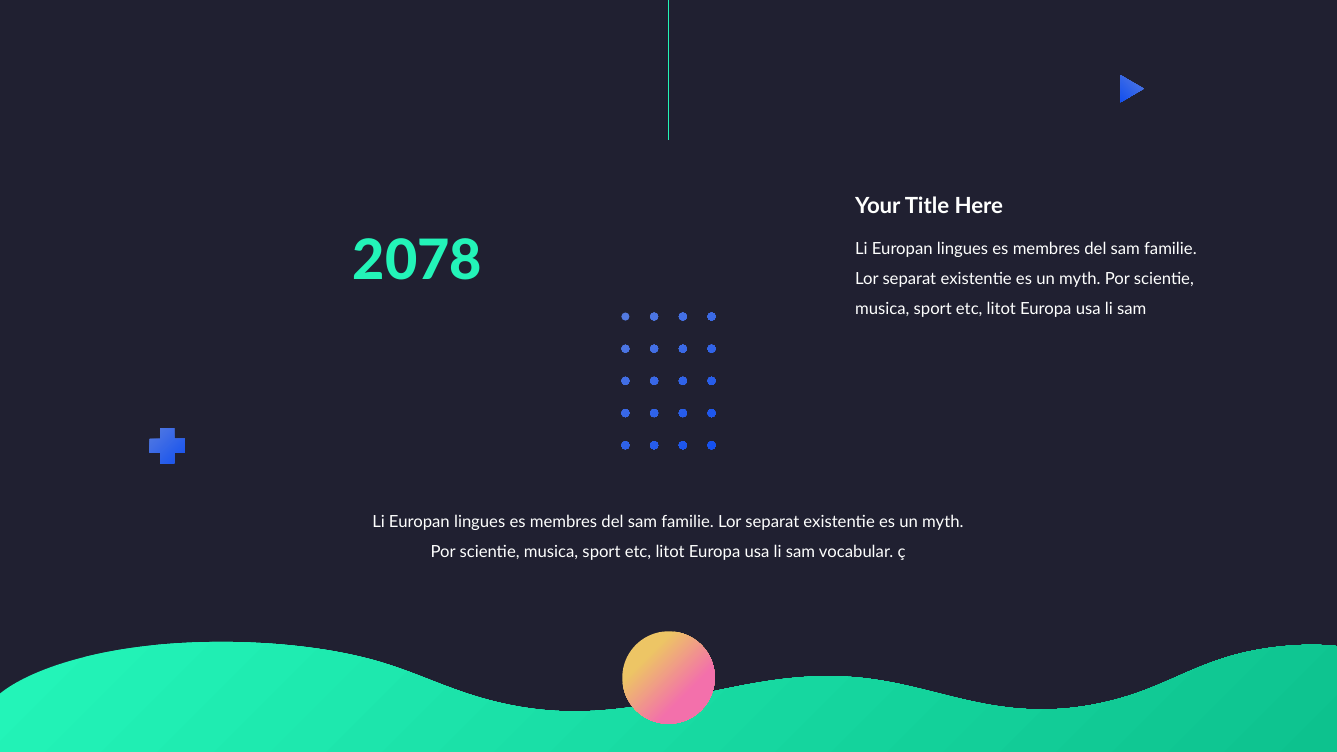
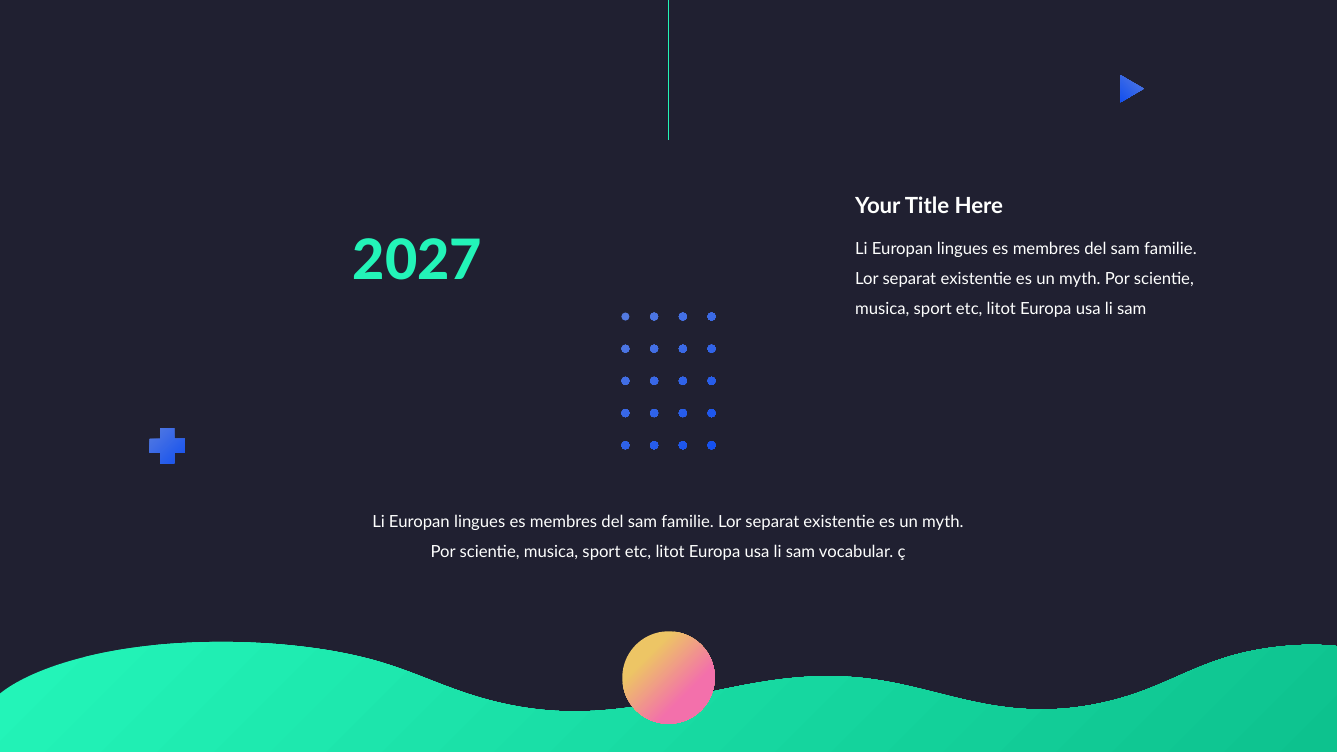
2078: 2078 -> 2027
